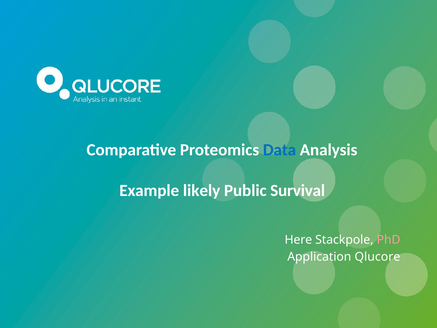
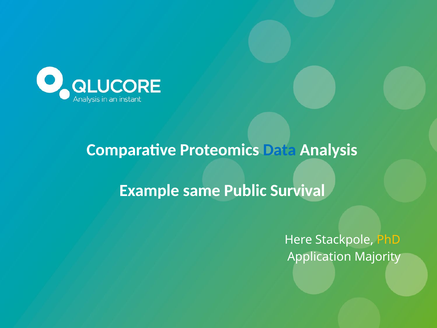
likely: likely -> same
PhD colour: pink -> yellow
Qlucore: Qlucore -> Majority
